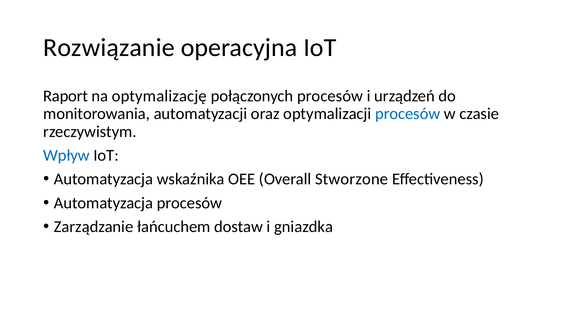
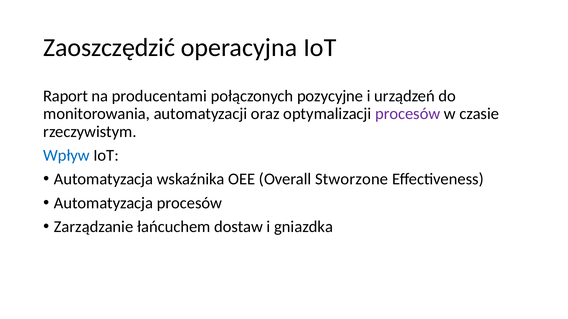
Rozwiązanie: Rozwiązanie -> Zaoszczędzić
optymalizację: optymalizację -> producentami
połączonych procesów: procesów -> pozycyjne
procesów at (408, 114) colour: blue -> purple
